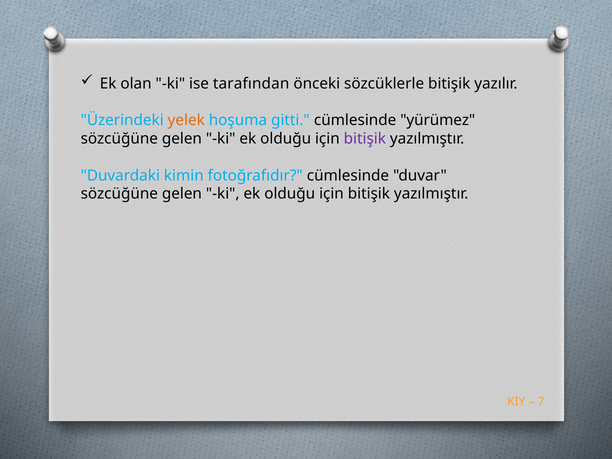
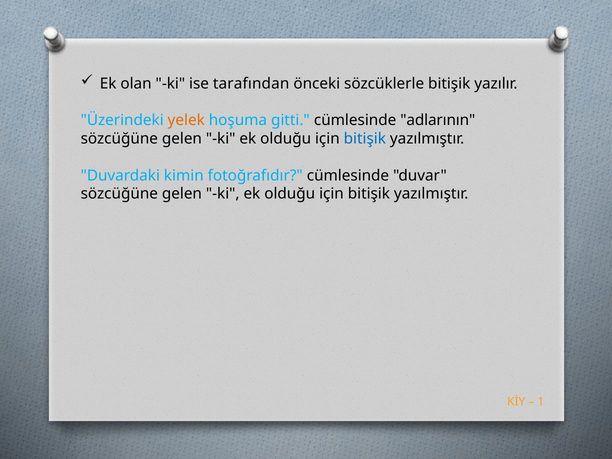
yürümez: yürümez -> adlarının
bitişik at (365, 139) colour: purple -> blue
7: 7 -> 1
